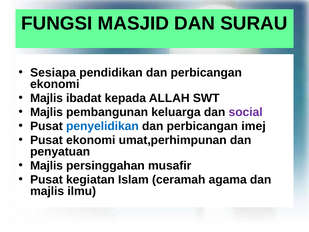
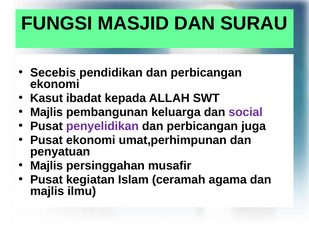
Sesiapa: Sesiapa -> Secebis
Majlis at (47, 98): Majlis -> Kasut
penyelidikan colour: blue -> purple
imej: imej -> juga
